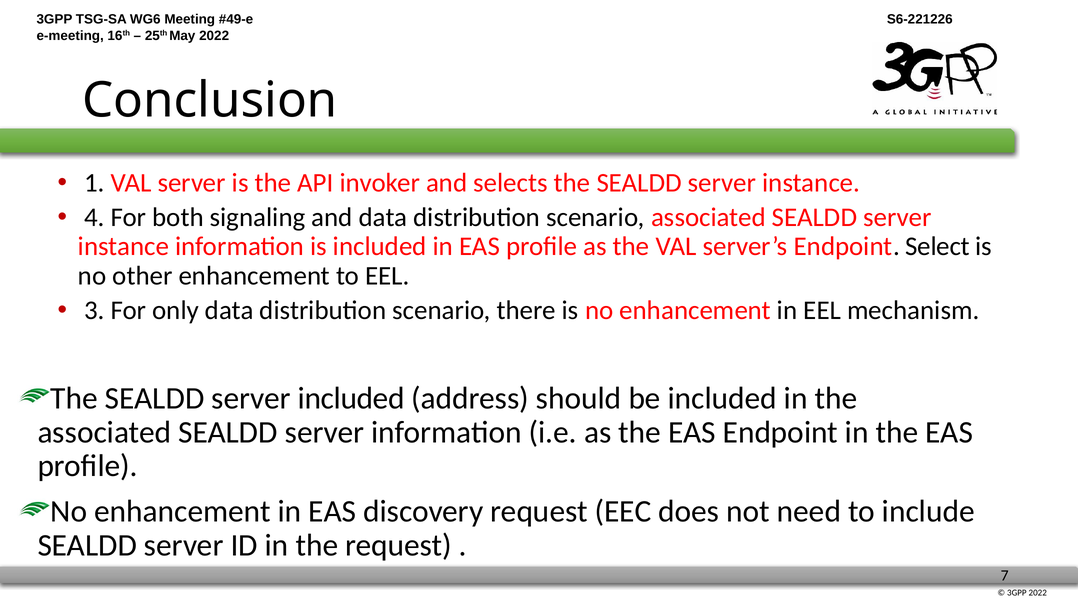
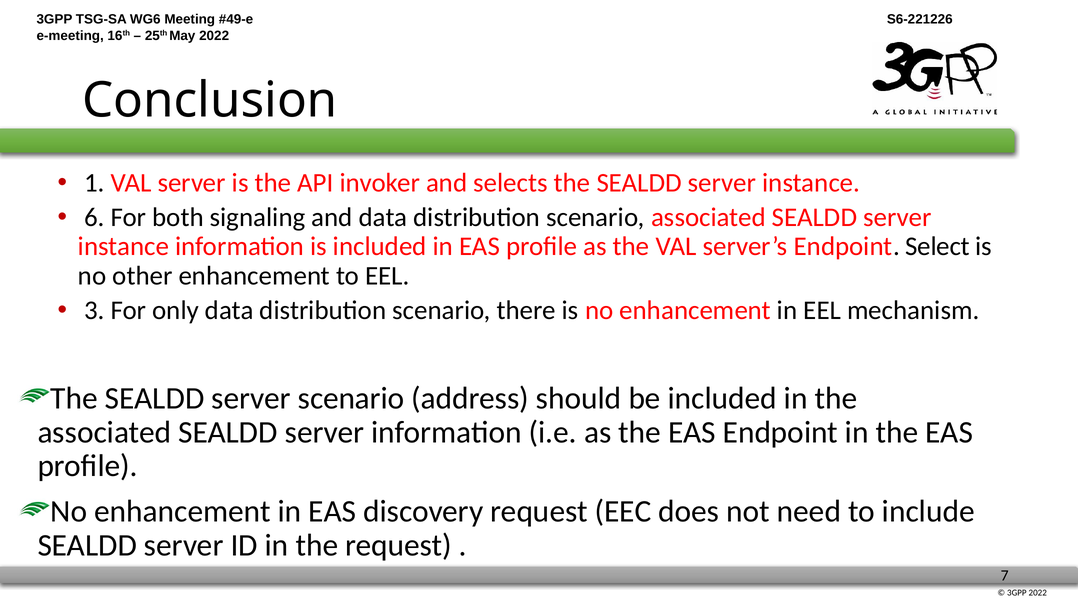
4: 4 -> 6
server included: included -> scenario
